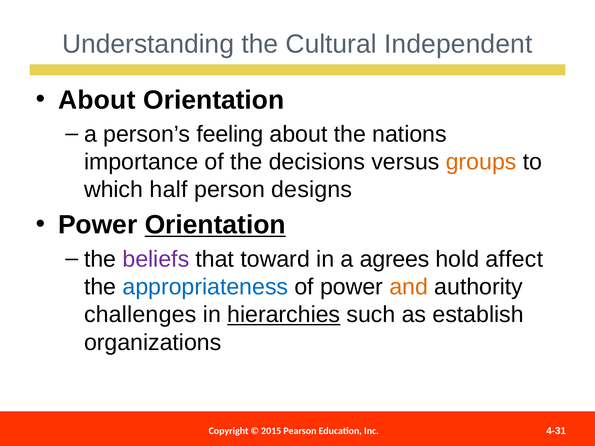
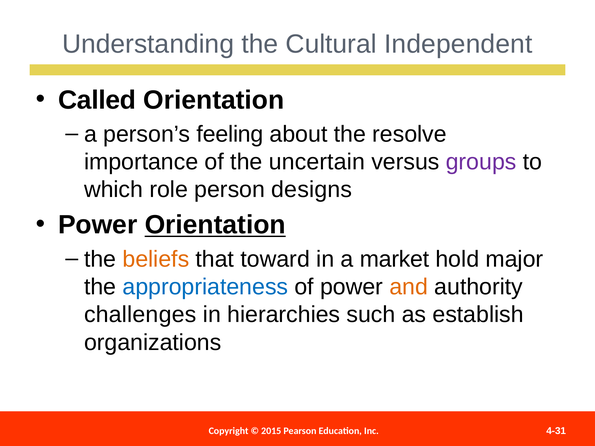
About at (97, 100): About -> Called
nations: nations -> resolve
decisions: decisions -> uncertain
groups colour: orange -> purple
half: half -> role
beliefs colour: purple -> orange
agrees: agrees -> market
affect: affect -> major
hierarchies underline: present -> none
